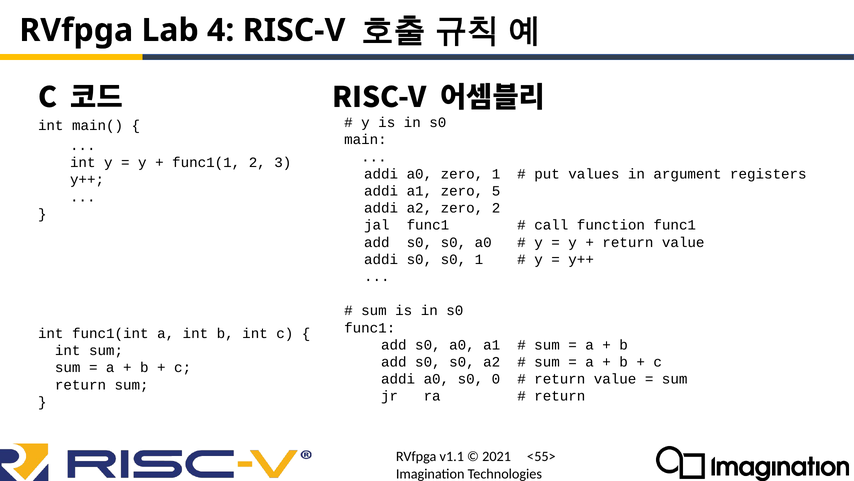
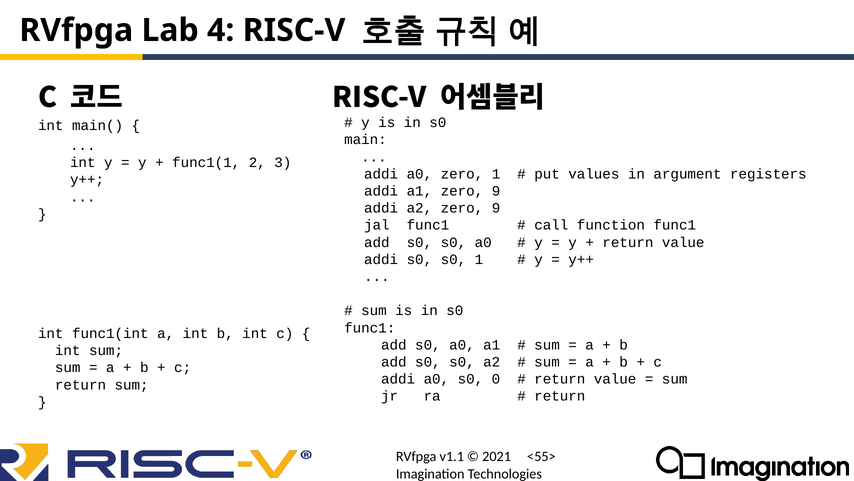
a1 zero 5: 5 -> 9
a2 zero 2: 2 -> 9
